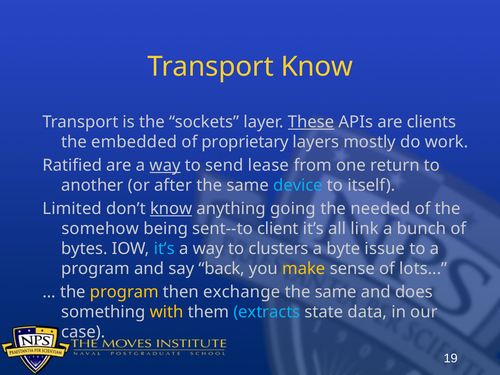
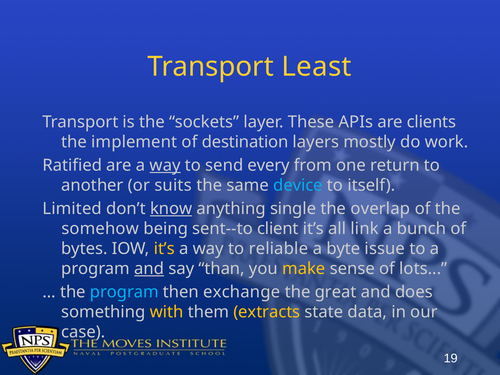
Transport Know: Know -> Least
These underline: present -> none
embedded: embedded -> implement
proprietary: proprietary -> destination
lease: lease -> every
after: after -> suits
going: going -> single
needed: needed -> overlap
it’s at (164, 249) colour: light blue -> yellow
clusters: clusters -> reliable
and at (149, 269) underline: none -> present
back: back -> than
program at (124, 292) colour: yellow -> light blue
same at (336, 292): same -> great
extracts colour: light blue -> yellow
